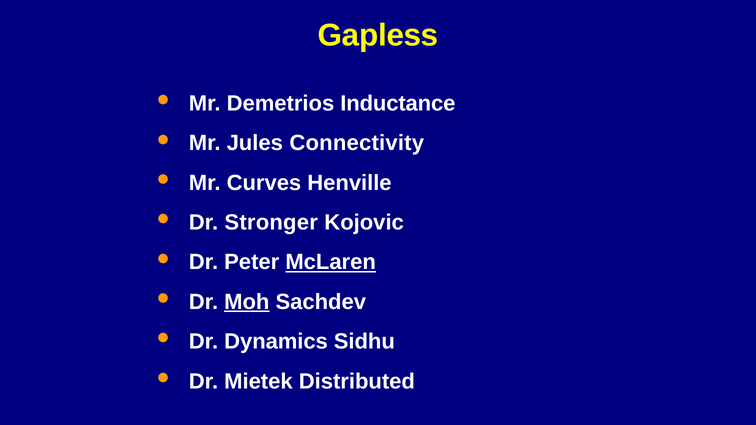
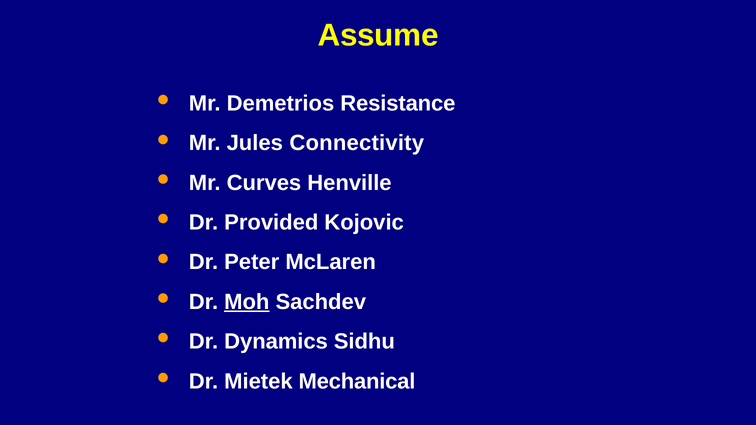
Gapless: Gapless -> Assume
Inductance: Inductance -> Resistance
Stronger: Stronger -> Provided
McLaren underline: present -> none
Distributed: Distributed -> Mechanical
